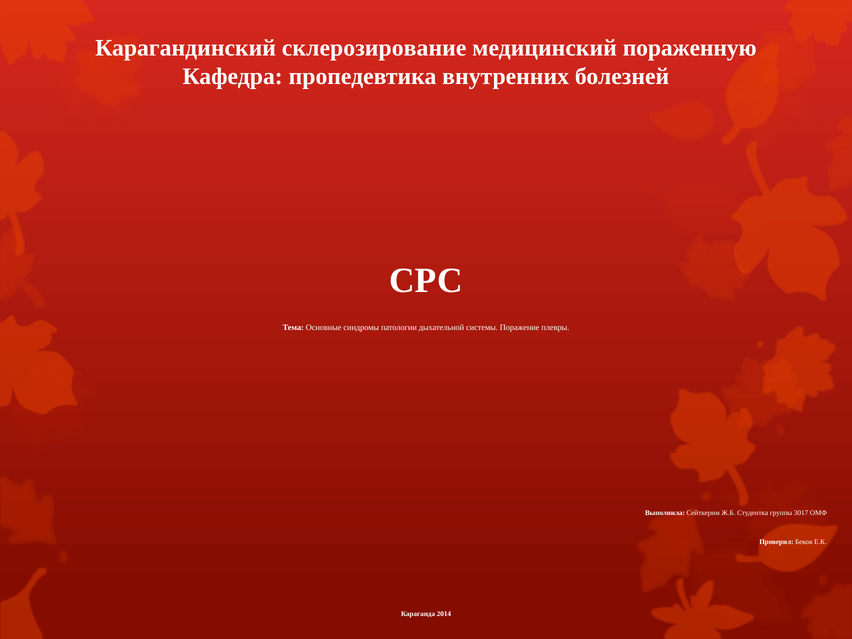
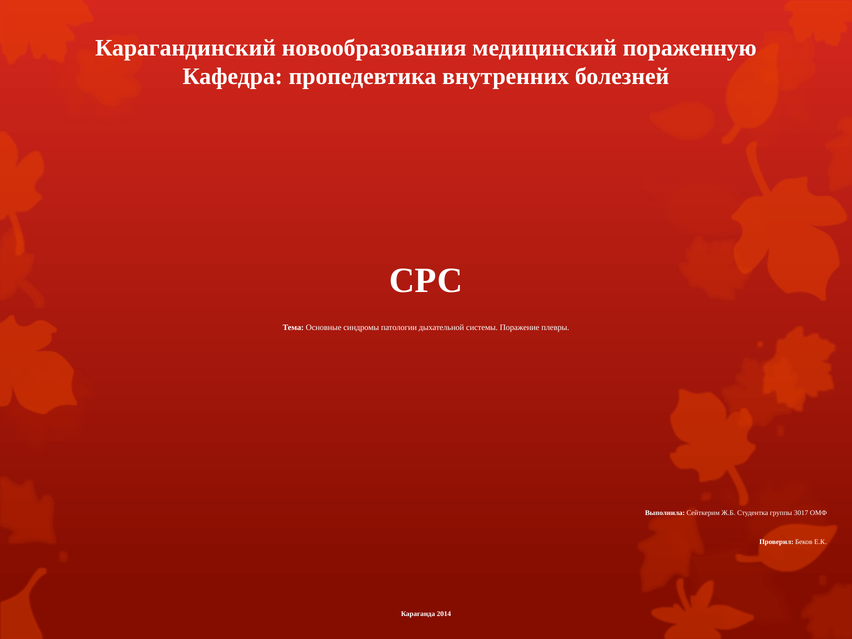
склерозирование: склерозирование -> новообразования
